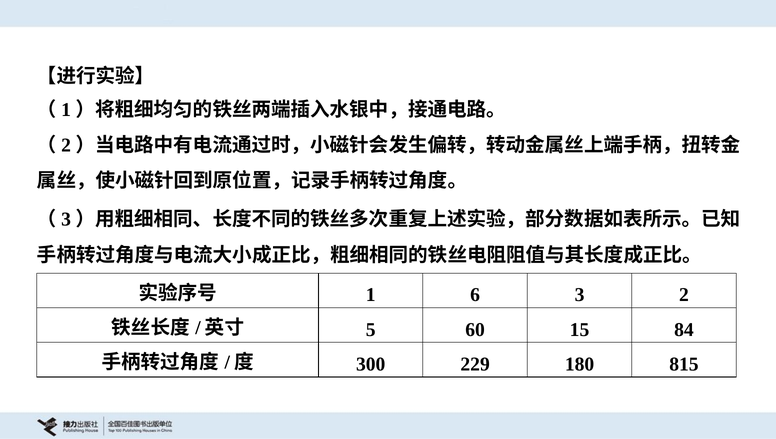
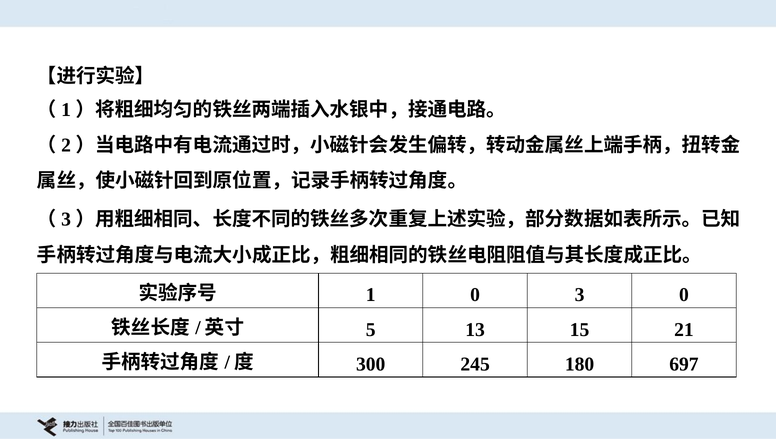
1 6: 6 -> 0
3 2: 2 -> 0
60: 60 -> 13
84: 84 -> 21
229: 229 -> 245
815: 815 -> 697
